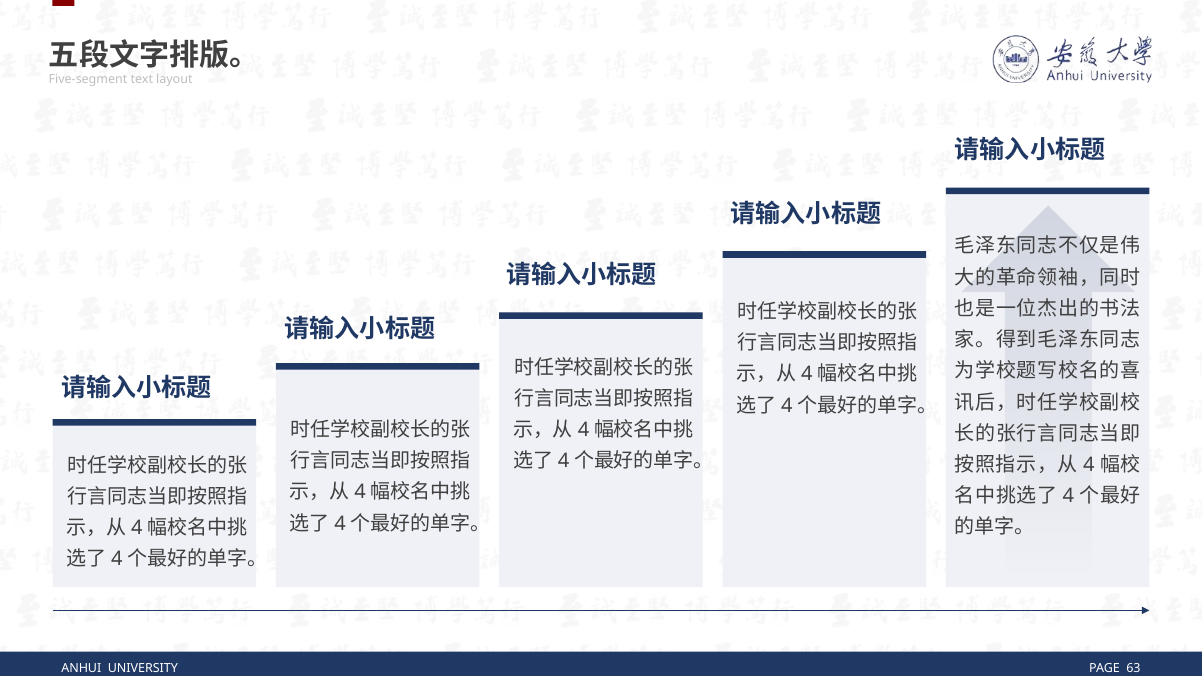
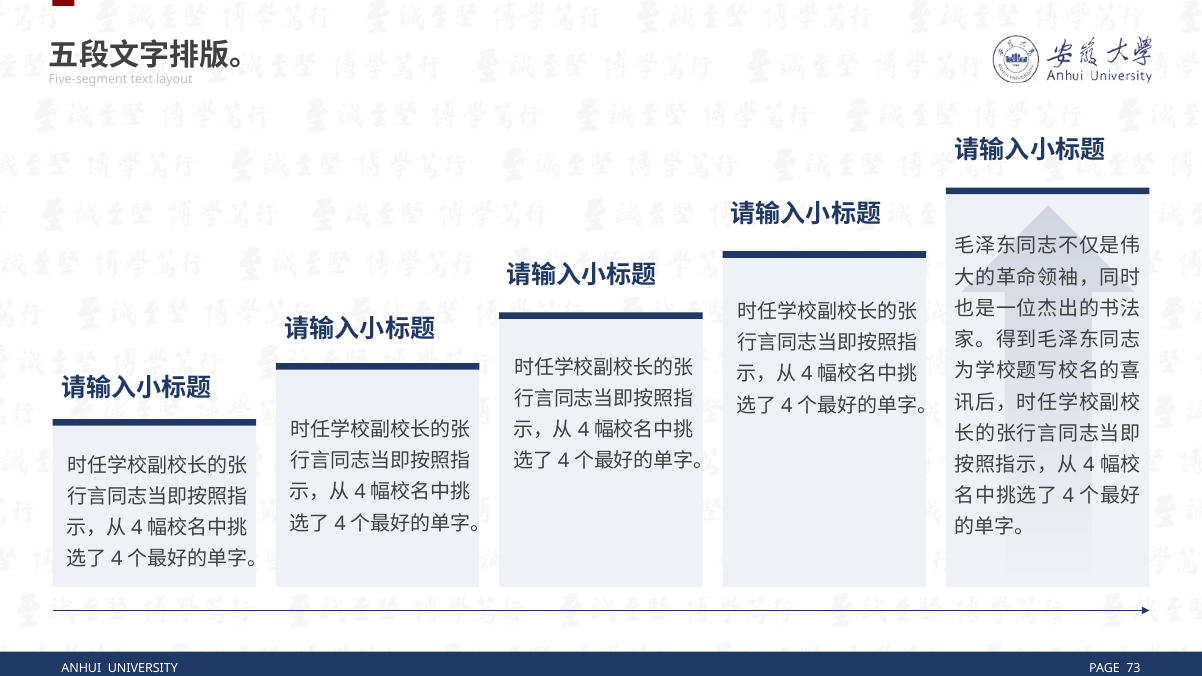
63: 63 -> 73
